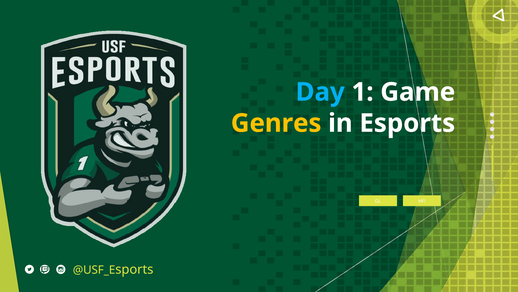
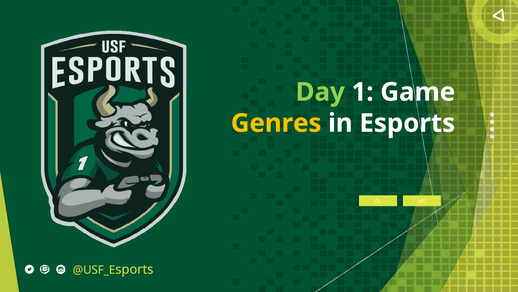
Day colour: light blue -> light green
